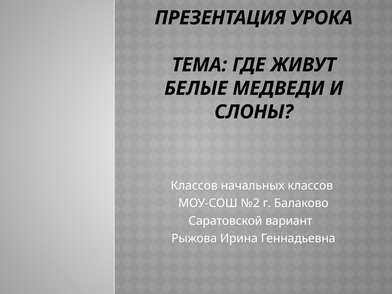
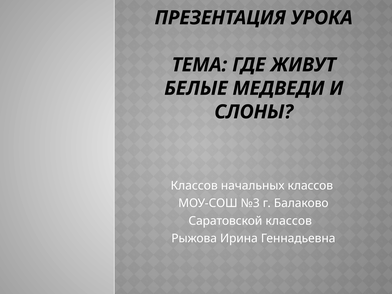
№2: №2 -> №3
Саратовской вариант: вариант -> классов
